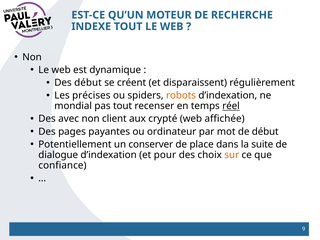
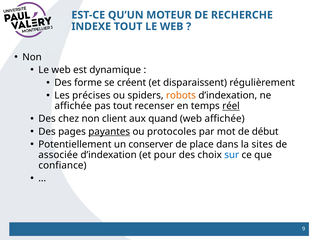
Des début: début -> forme
mondial at (73, 106): mondial -> affichée
avec: avec -> chez
crypté: crypté -> quand
payantes underline: none -> present
ordinateur: ordinateur -> protocoles
suite: suite -> sites
dialogue: dialogue -> associée
sur colour: orange -> blue
